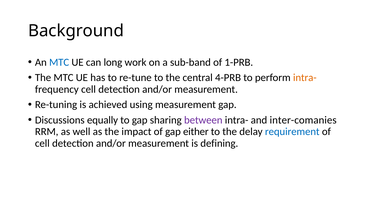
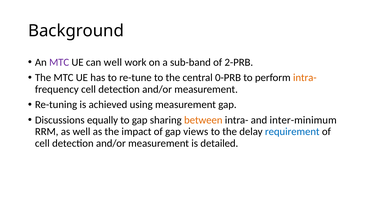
MTC at (59, 62) colour: blue -> purple
can long: long -> well
1-PRB: 1-PRB -> 2-PRB
4-PRB: 4-PRB -> 0-PRB
between colour: purple -> orange
inter-comanies: inter-comanies -> inter-minimum
either: either -> views
defining: defining -> detailed
